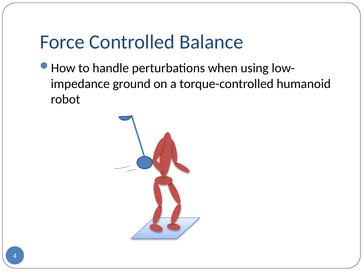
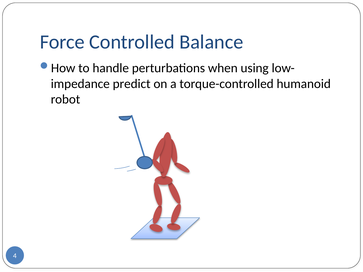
ground: ground -> predict
